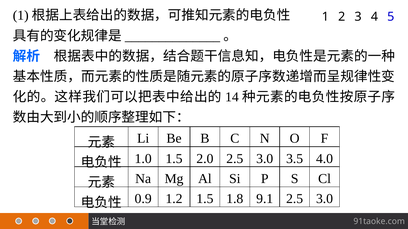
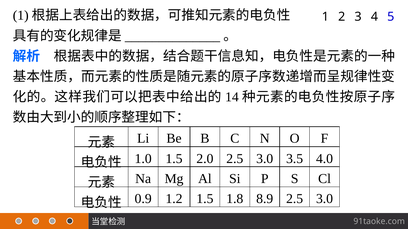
9.1: 9.1 -> 8.9
